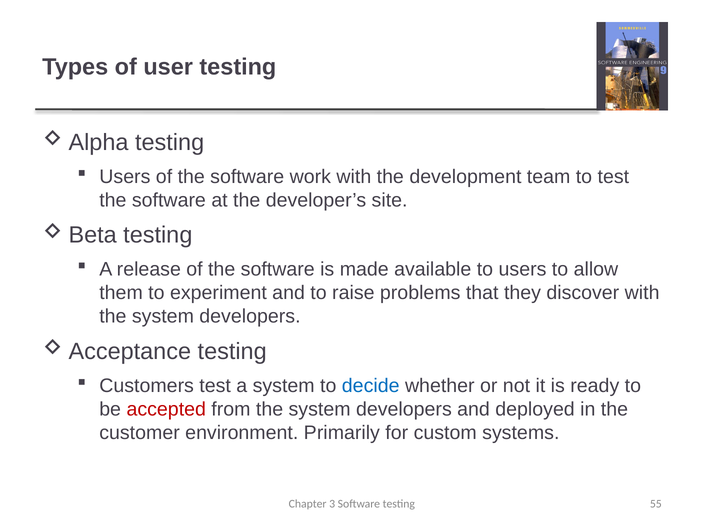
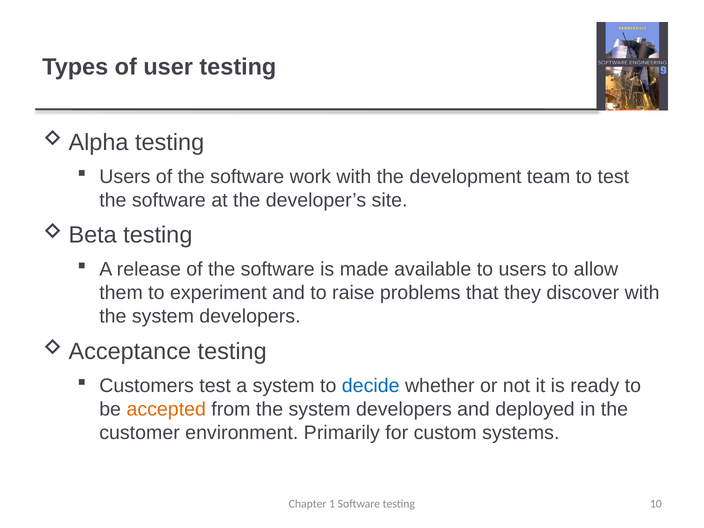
accepted colour: red -> orange
3: 3 -> 1
55: 55 -> 10
